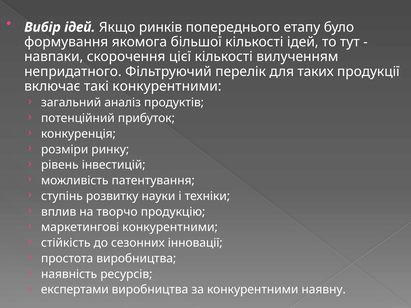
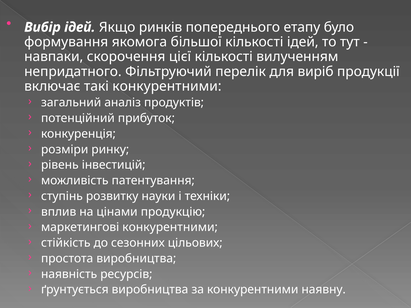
таких: таких -> виріб
творчо: творчо -> цінами
інновації: інновації -> цільових
експертами: експертами -> ґрунтується
